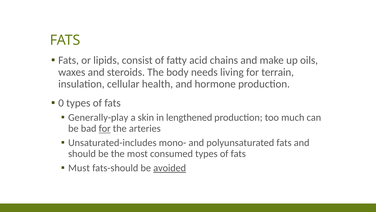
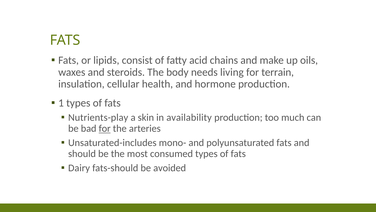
0: 0 -> 1
Generally-play: Generally-play -> Nutrients-play
lengthened: lengthened -> availability
Must: Must -> Dairy
avoided underline: present -> none
